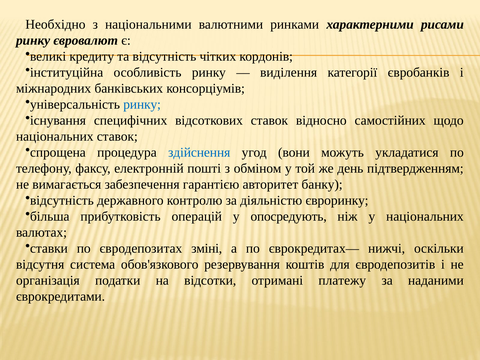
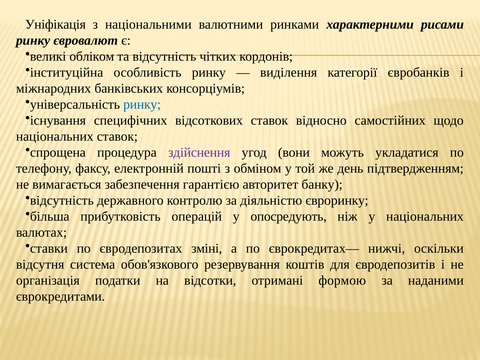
Необхідно: Необхідно -> Уніфікація
кредиту: кредиту -> обліком
здійснення colour: blue -> purple
платежу: платежу -> формою
